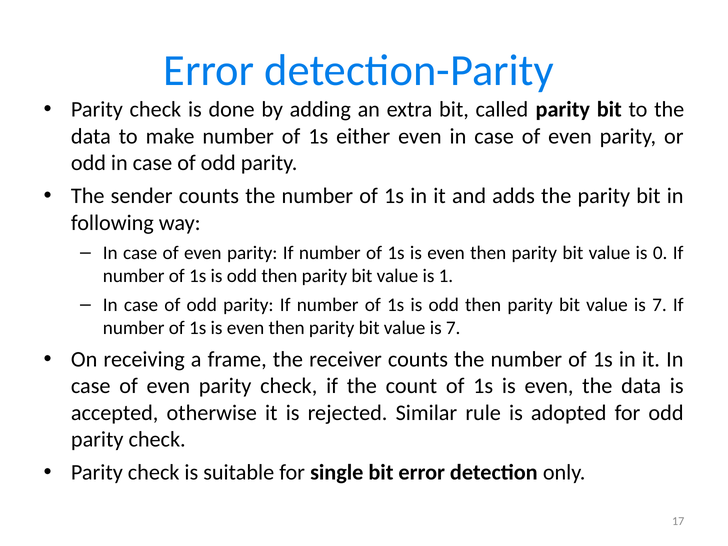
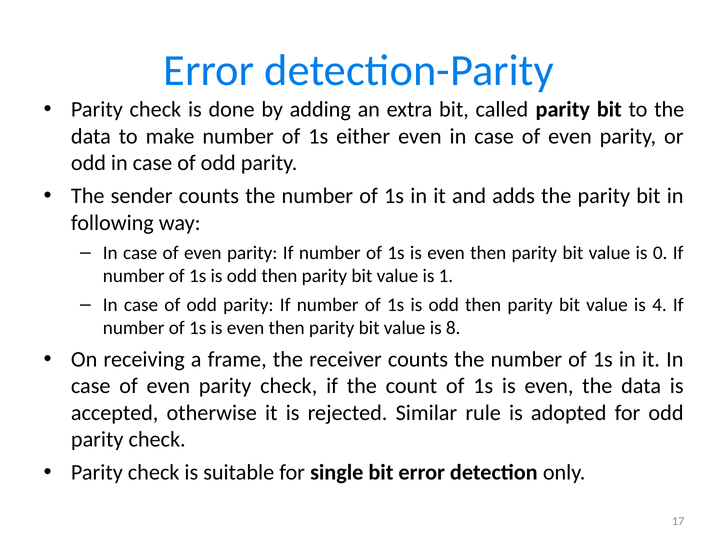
7 at (659, 305): 7 -> 4
7 at (453, 328): 7 -> 8
